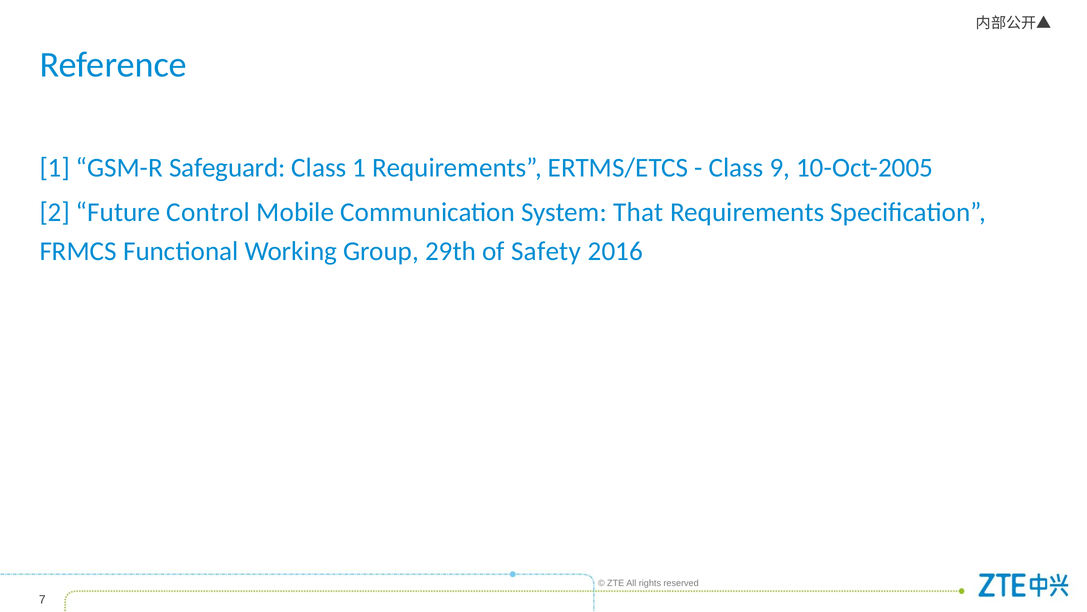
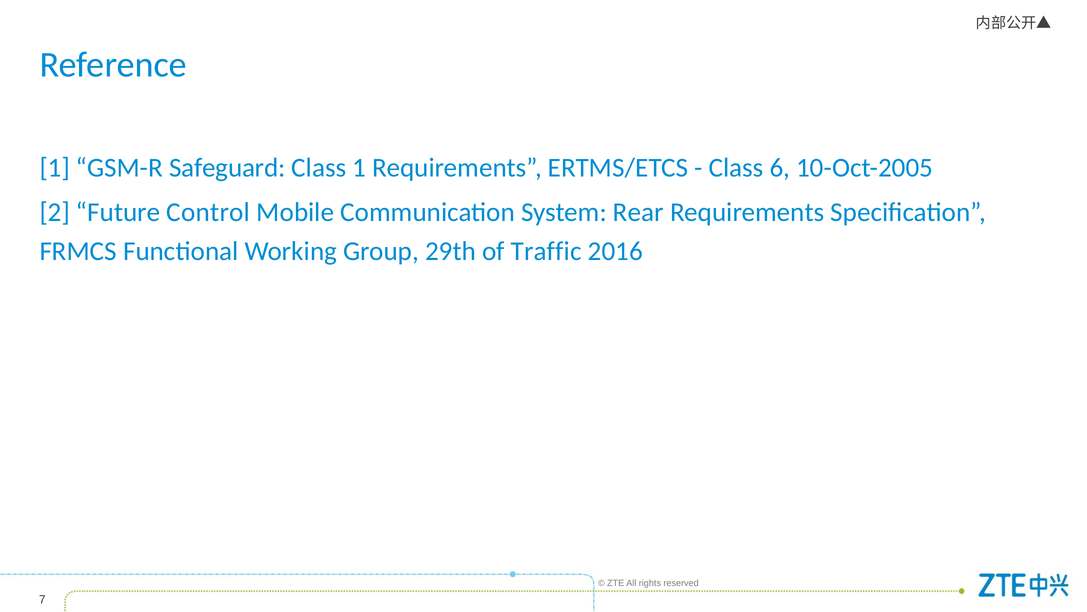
9: 9 -> 6
That: That -> Rear
Safety: Safety -> Traffic
